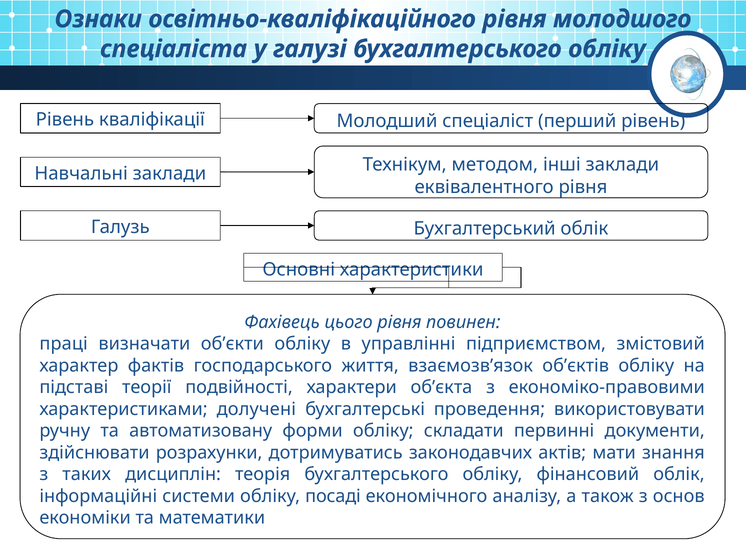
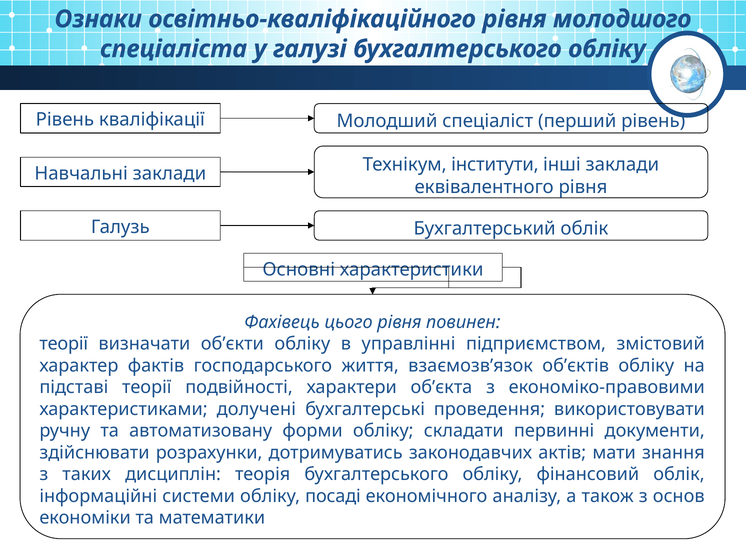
методом: методом -> інститути
праці at (64, 344): праці -> теорії
